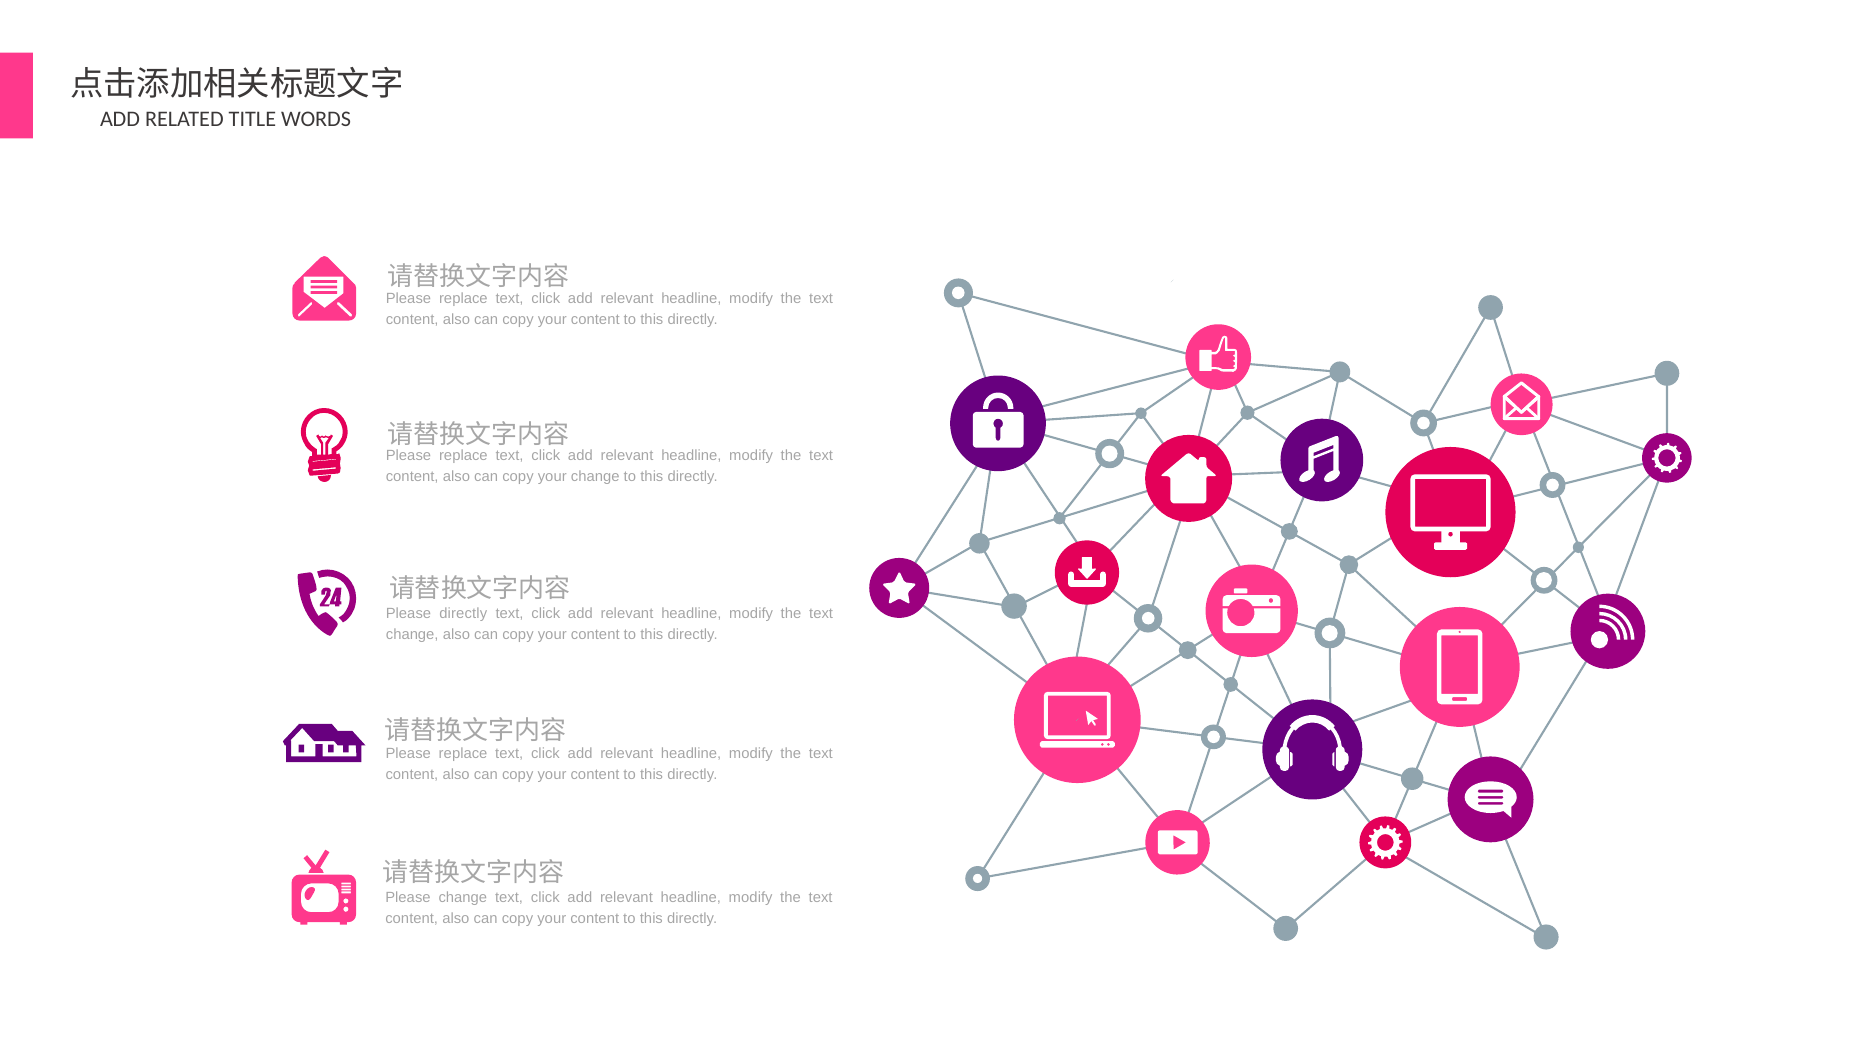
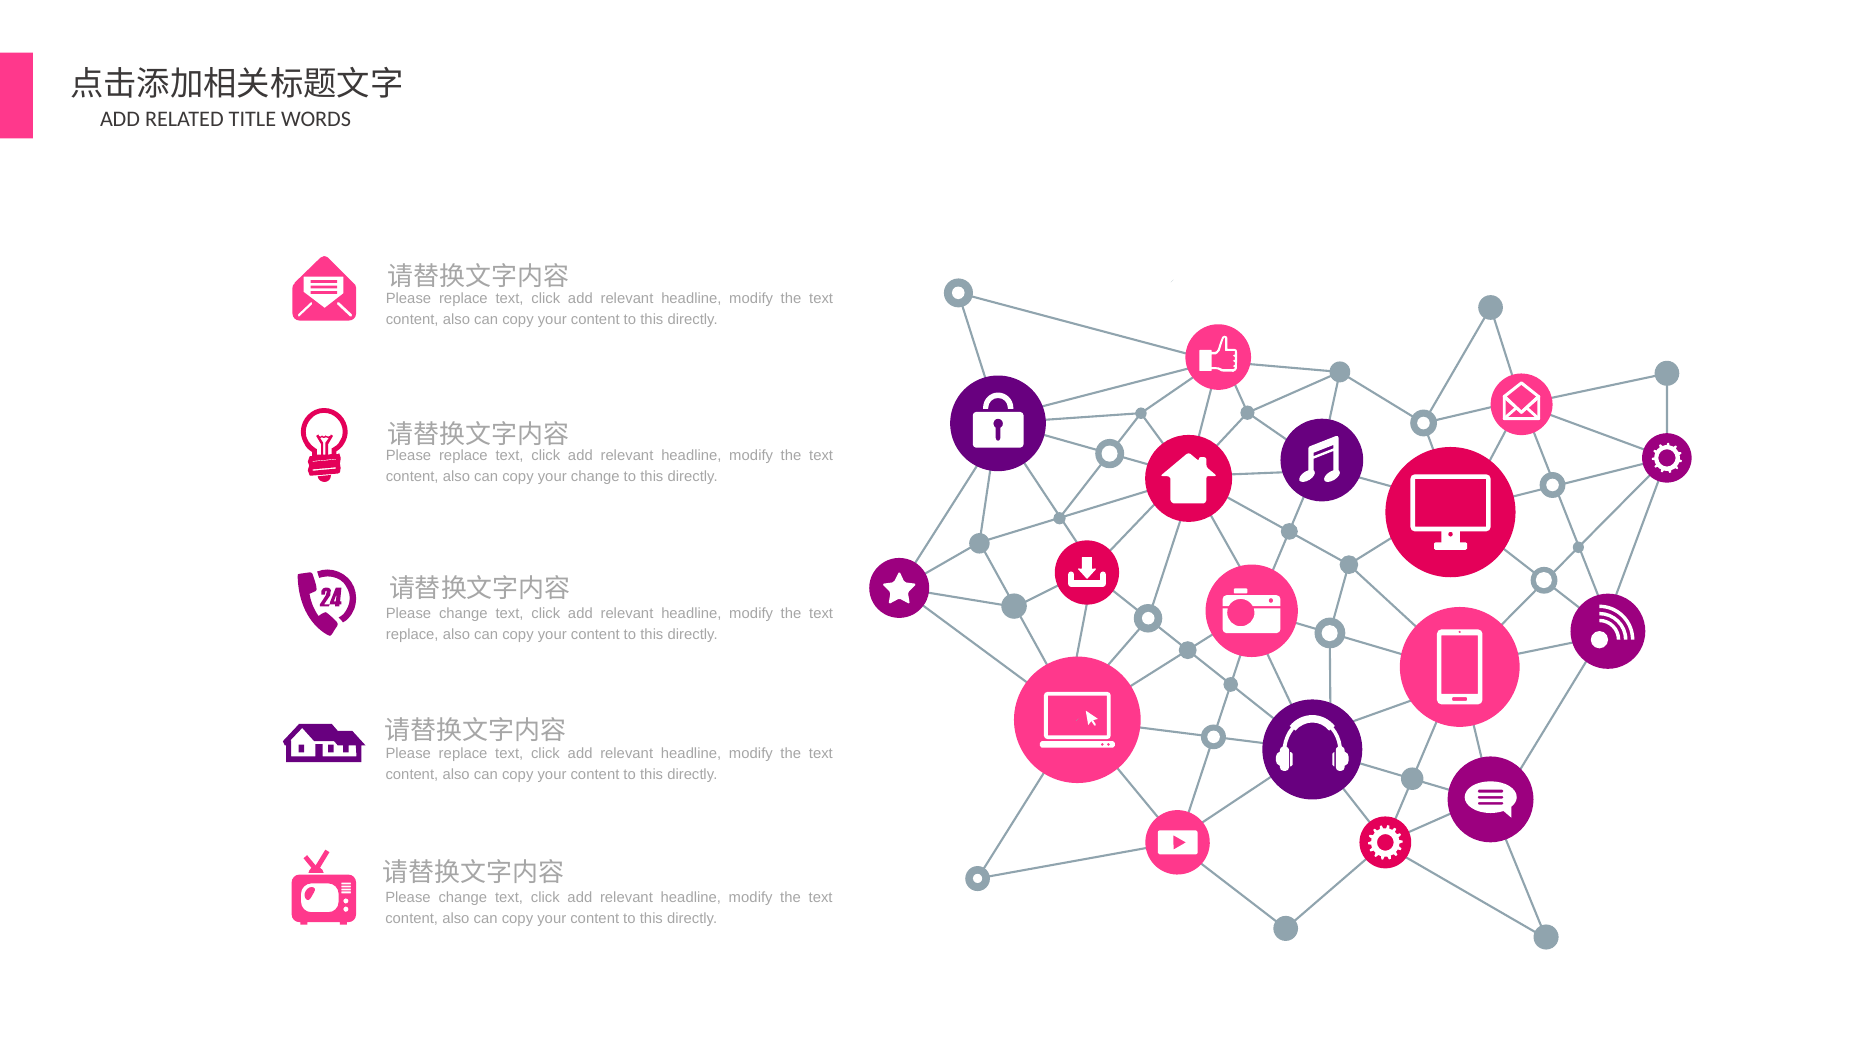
directly at (463, 613): directly -> change
change at (412, 635): change -> replace
